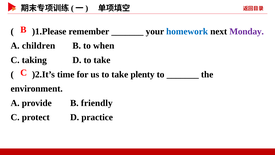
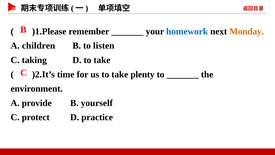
Monday colour: purple -> orange
when: when -> listen
friendly: friendly -> yourself
